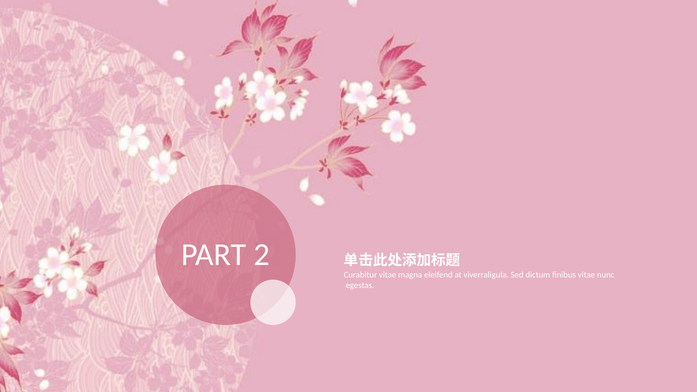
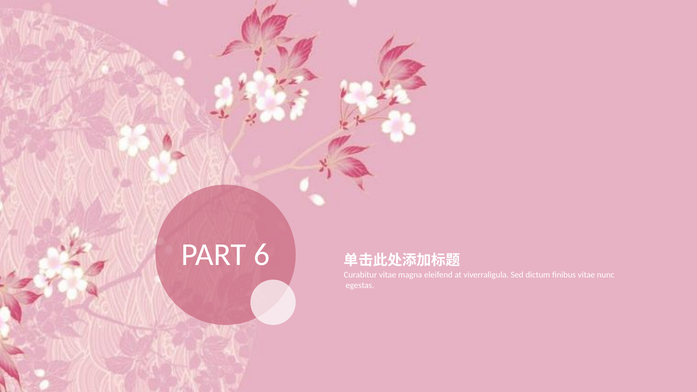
2: 2 -> 6
